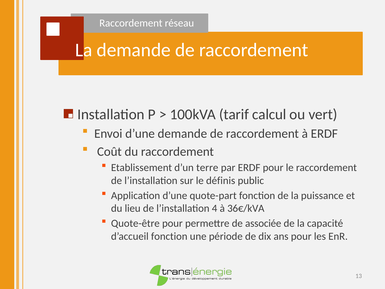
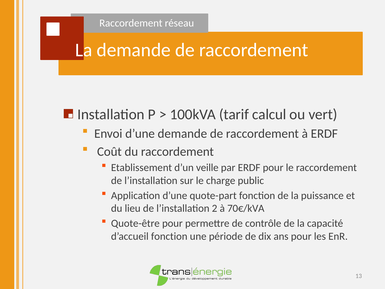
terre: terre -> veille
définis: définis -> charge
4: 4 -> 2
36€/kVA: 36€/kVA -> 70€/kVA
associée: associée -> contrôle
